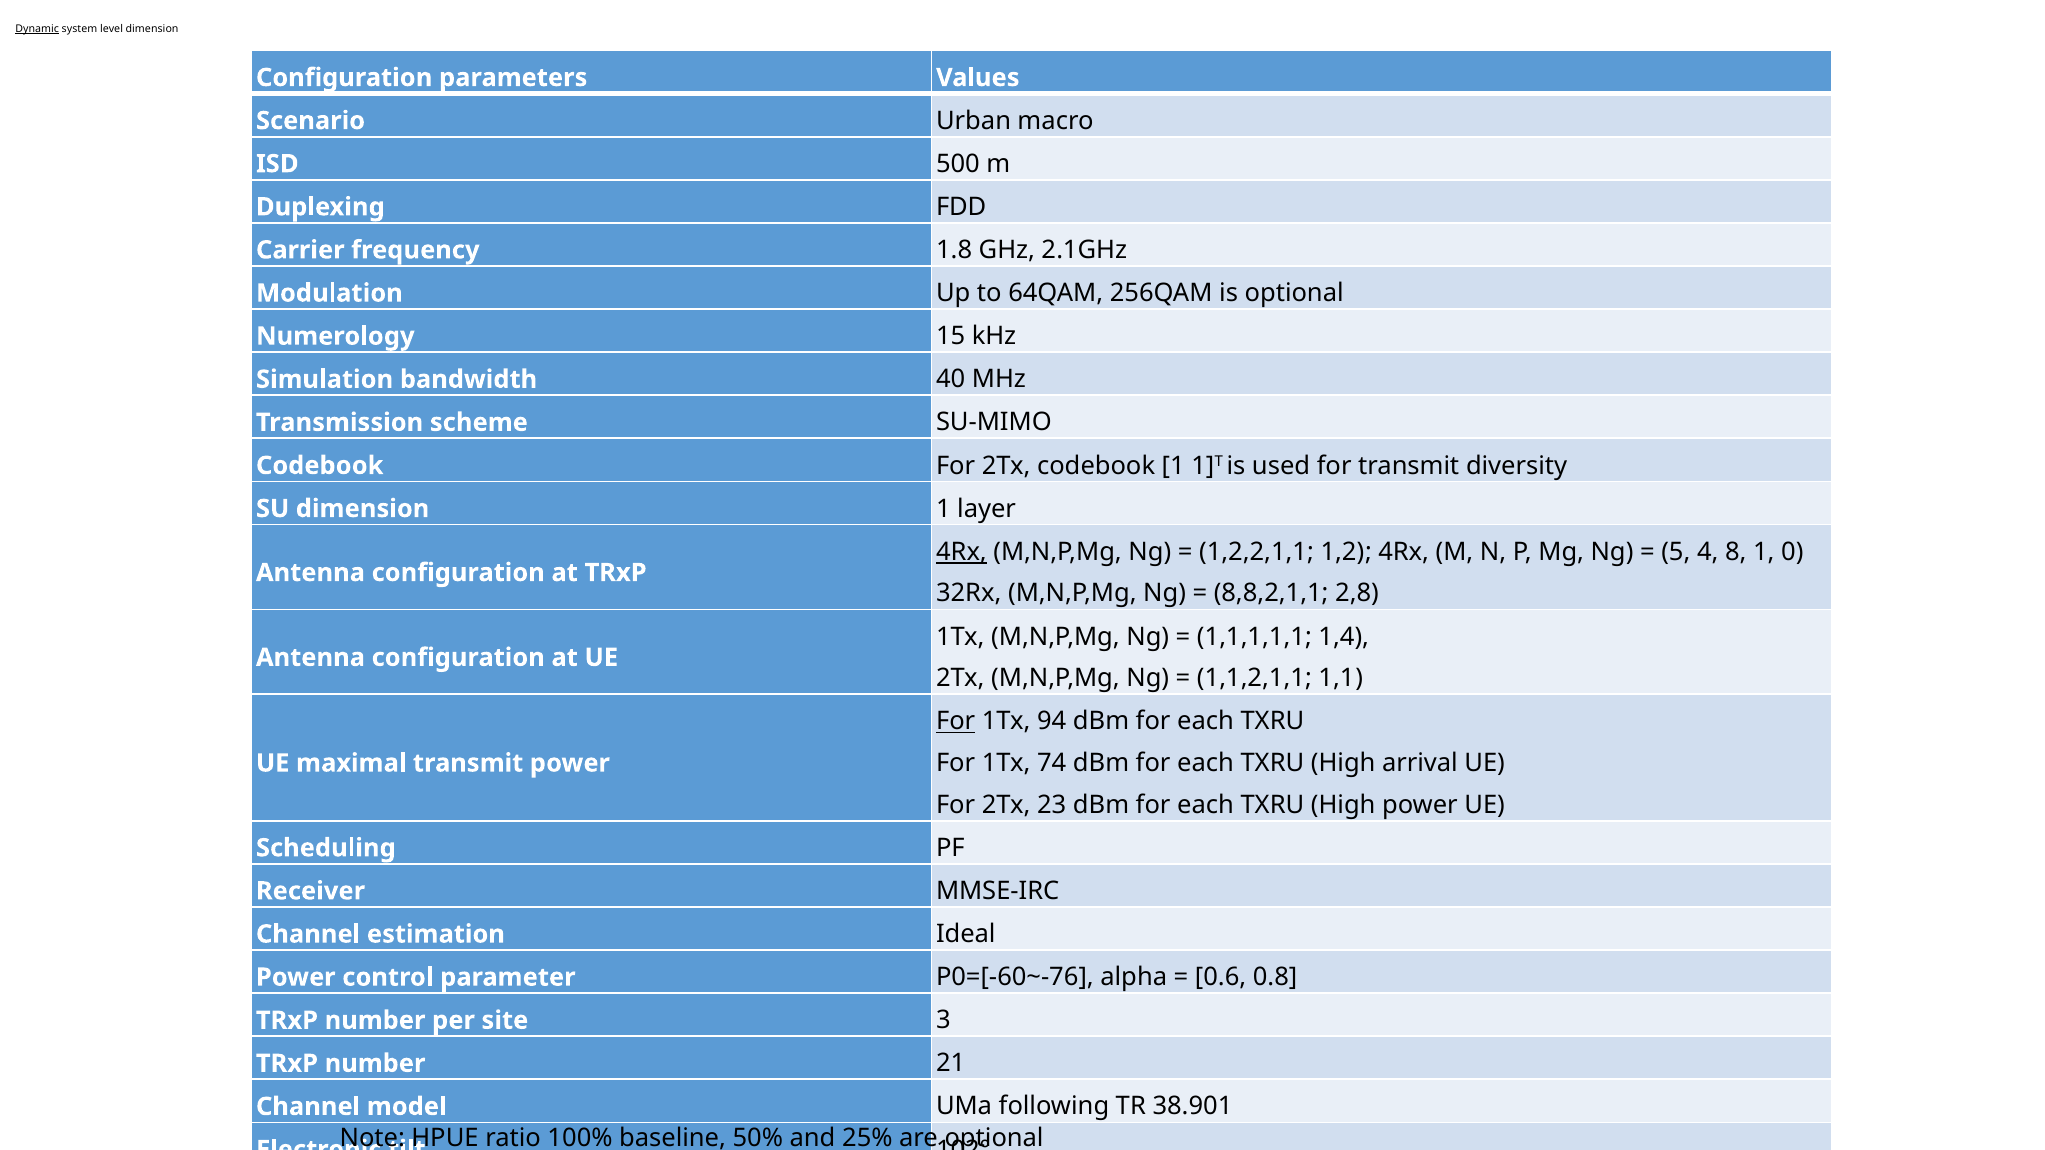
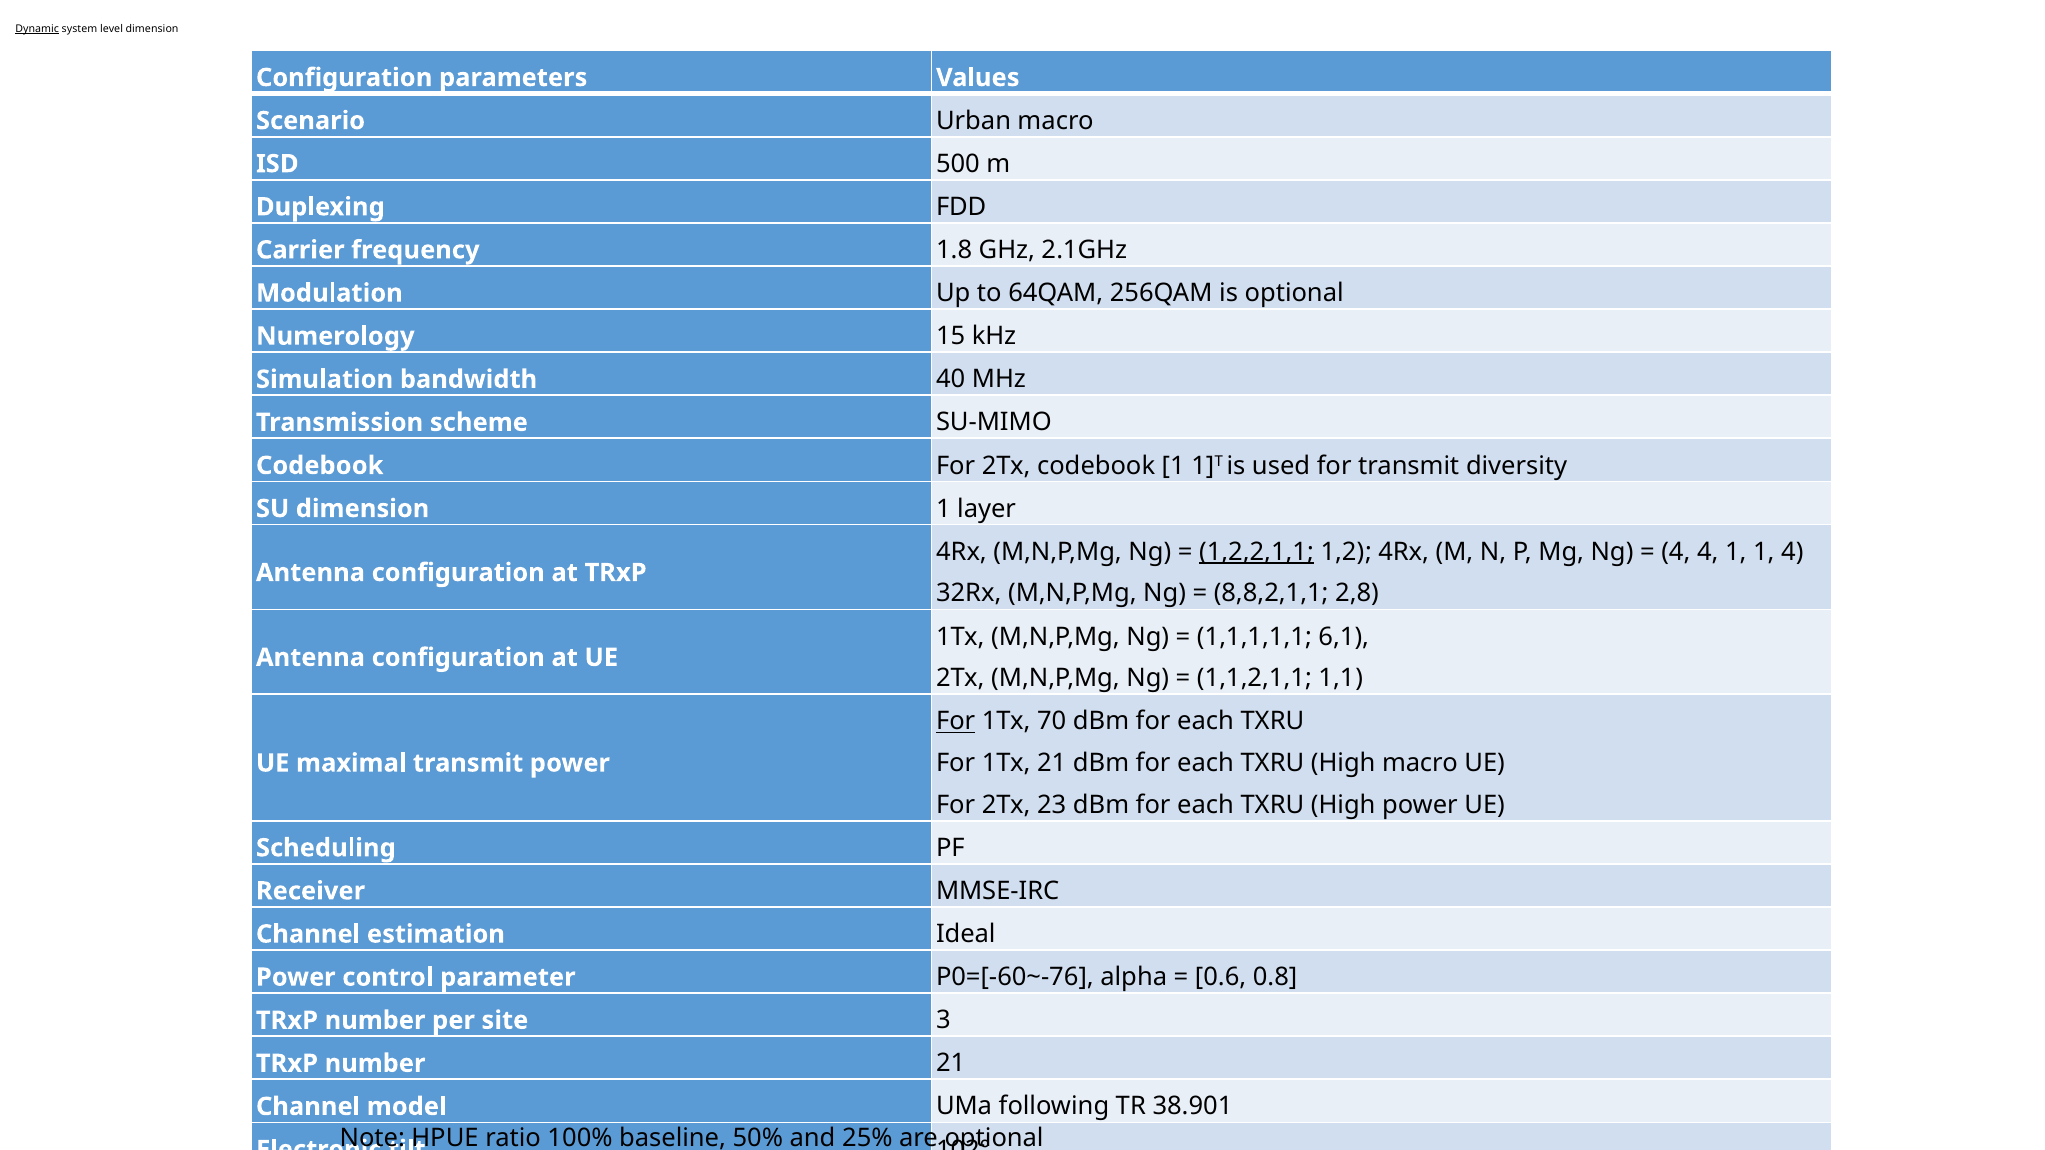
4Rx at (961, 552) underline: present -> none
1,2,2,1,1 underline: none -> present
5 at (1676, 552): 5 -> 4
4 8: 8 -> 1
1 0: 0 -> 4
1,4: 1,4 -> 6,1
94: 94 -> 70
1Tx 74: 74 -> 21
High arrival: arrival -> macro
